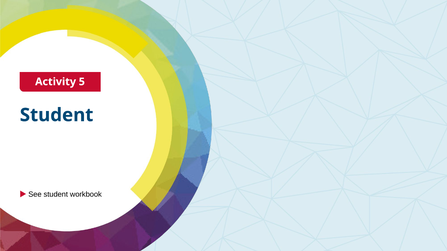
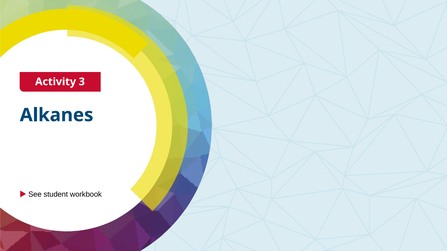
5: 5 -> 3
Student at (57, 115): Student -> Alkanes
